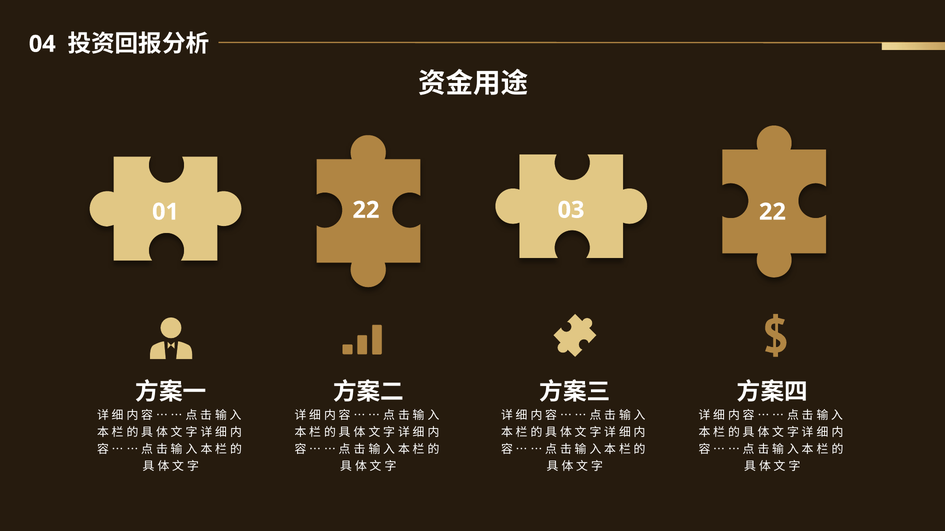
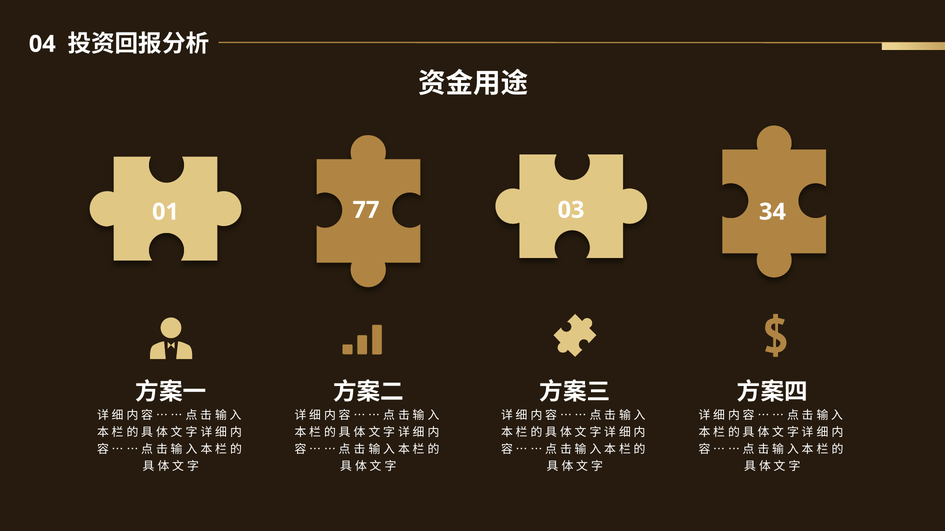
01 22: 22 -> 77
03 22: 22 -> 34
